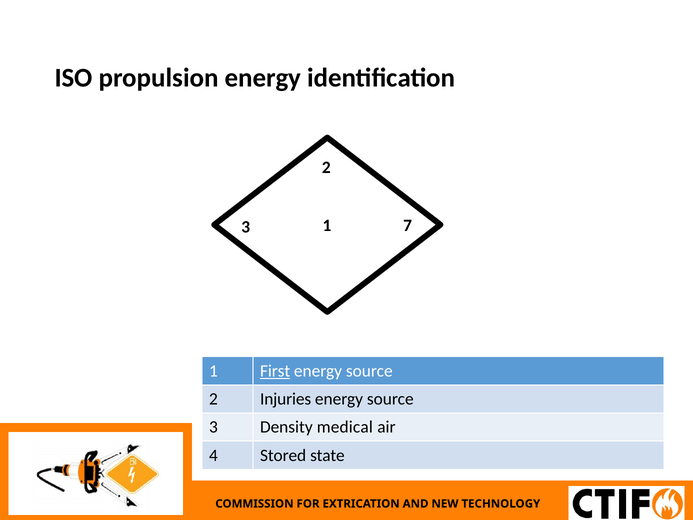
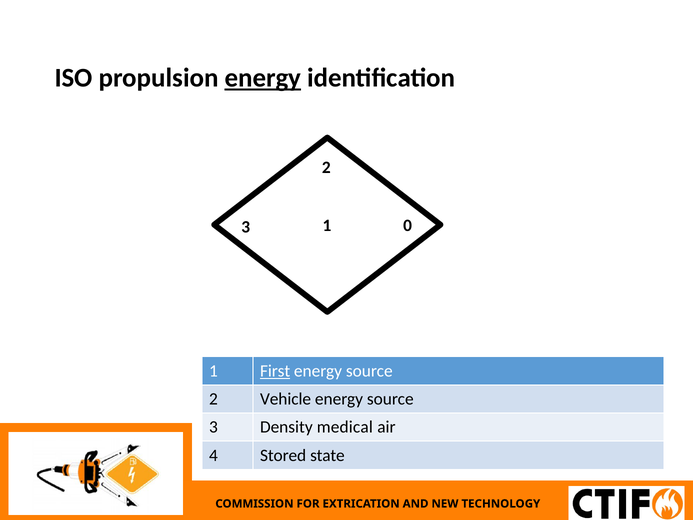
energy at (263, 78) underline: none -> present
7: 7 -> 0
Injuries: Injuries -> Vehicle
